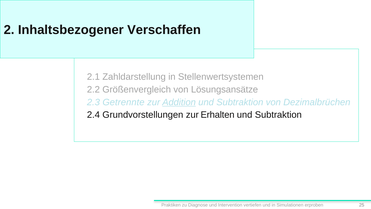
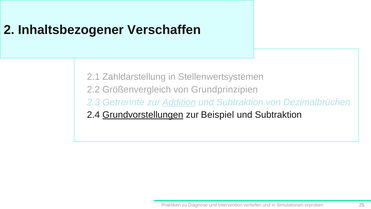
Lösungsansätze: Lösungsansätze -> Grundprinzipien
Grundvorstellungen underline: none -> present
Erhalten: Erhalten -> Beispiel
